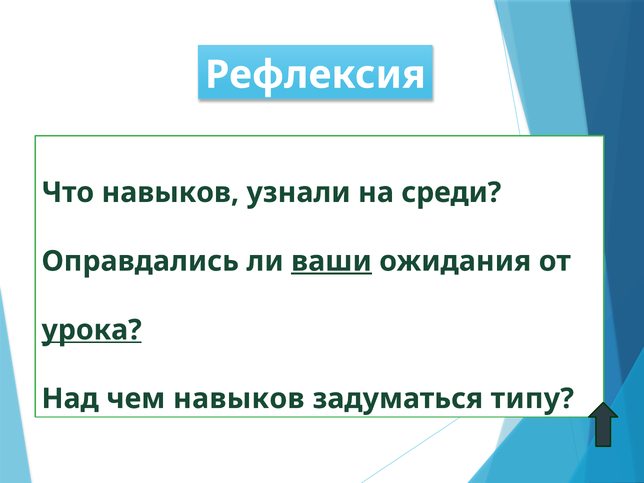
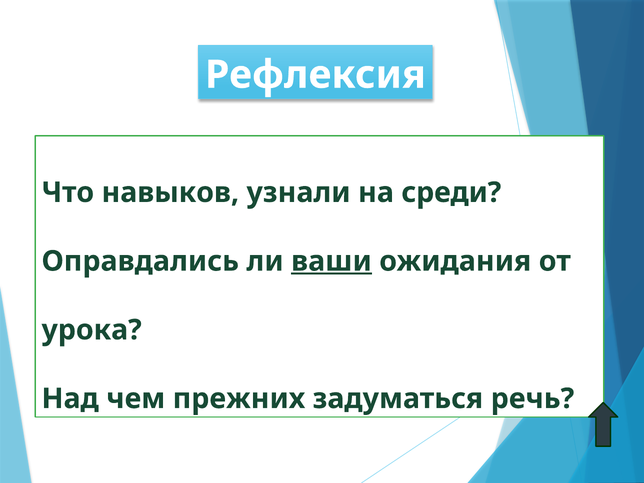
урока underline: present -> none
чем навыков: навыков -> прежних
типу: типу -> речь
